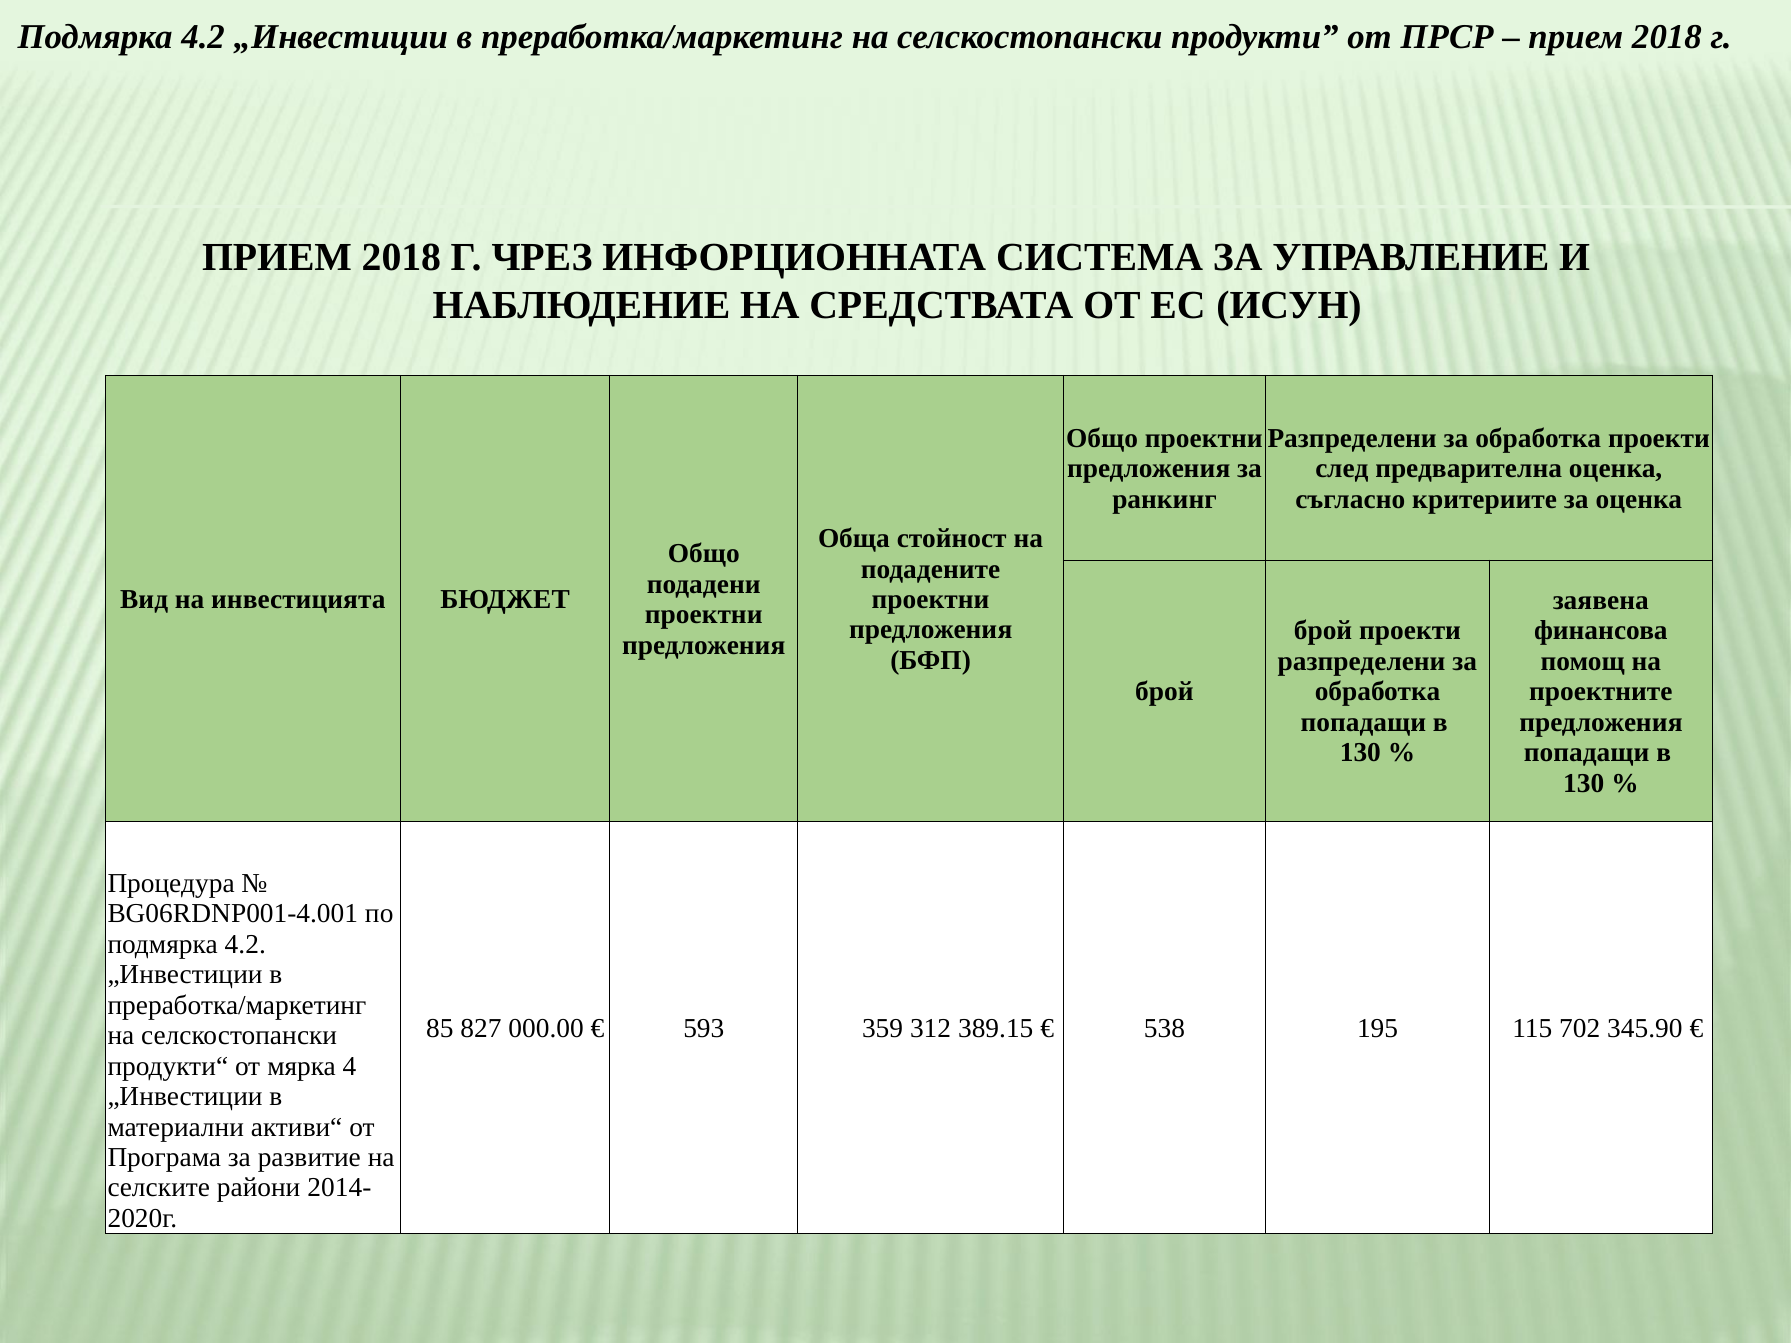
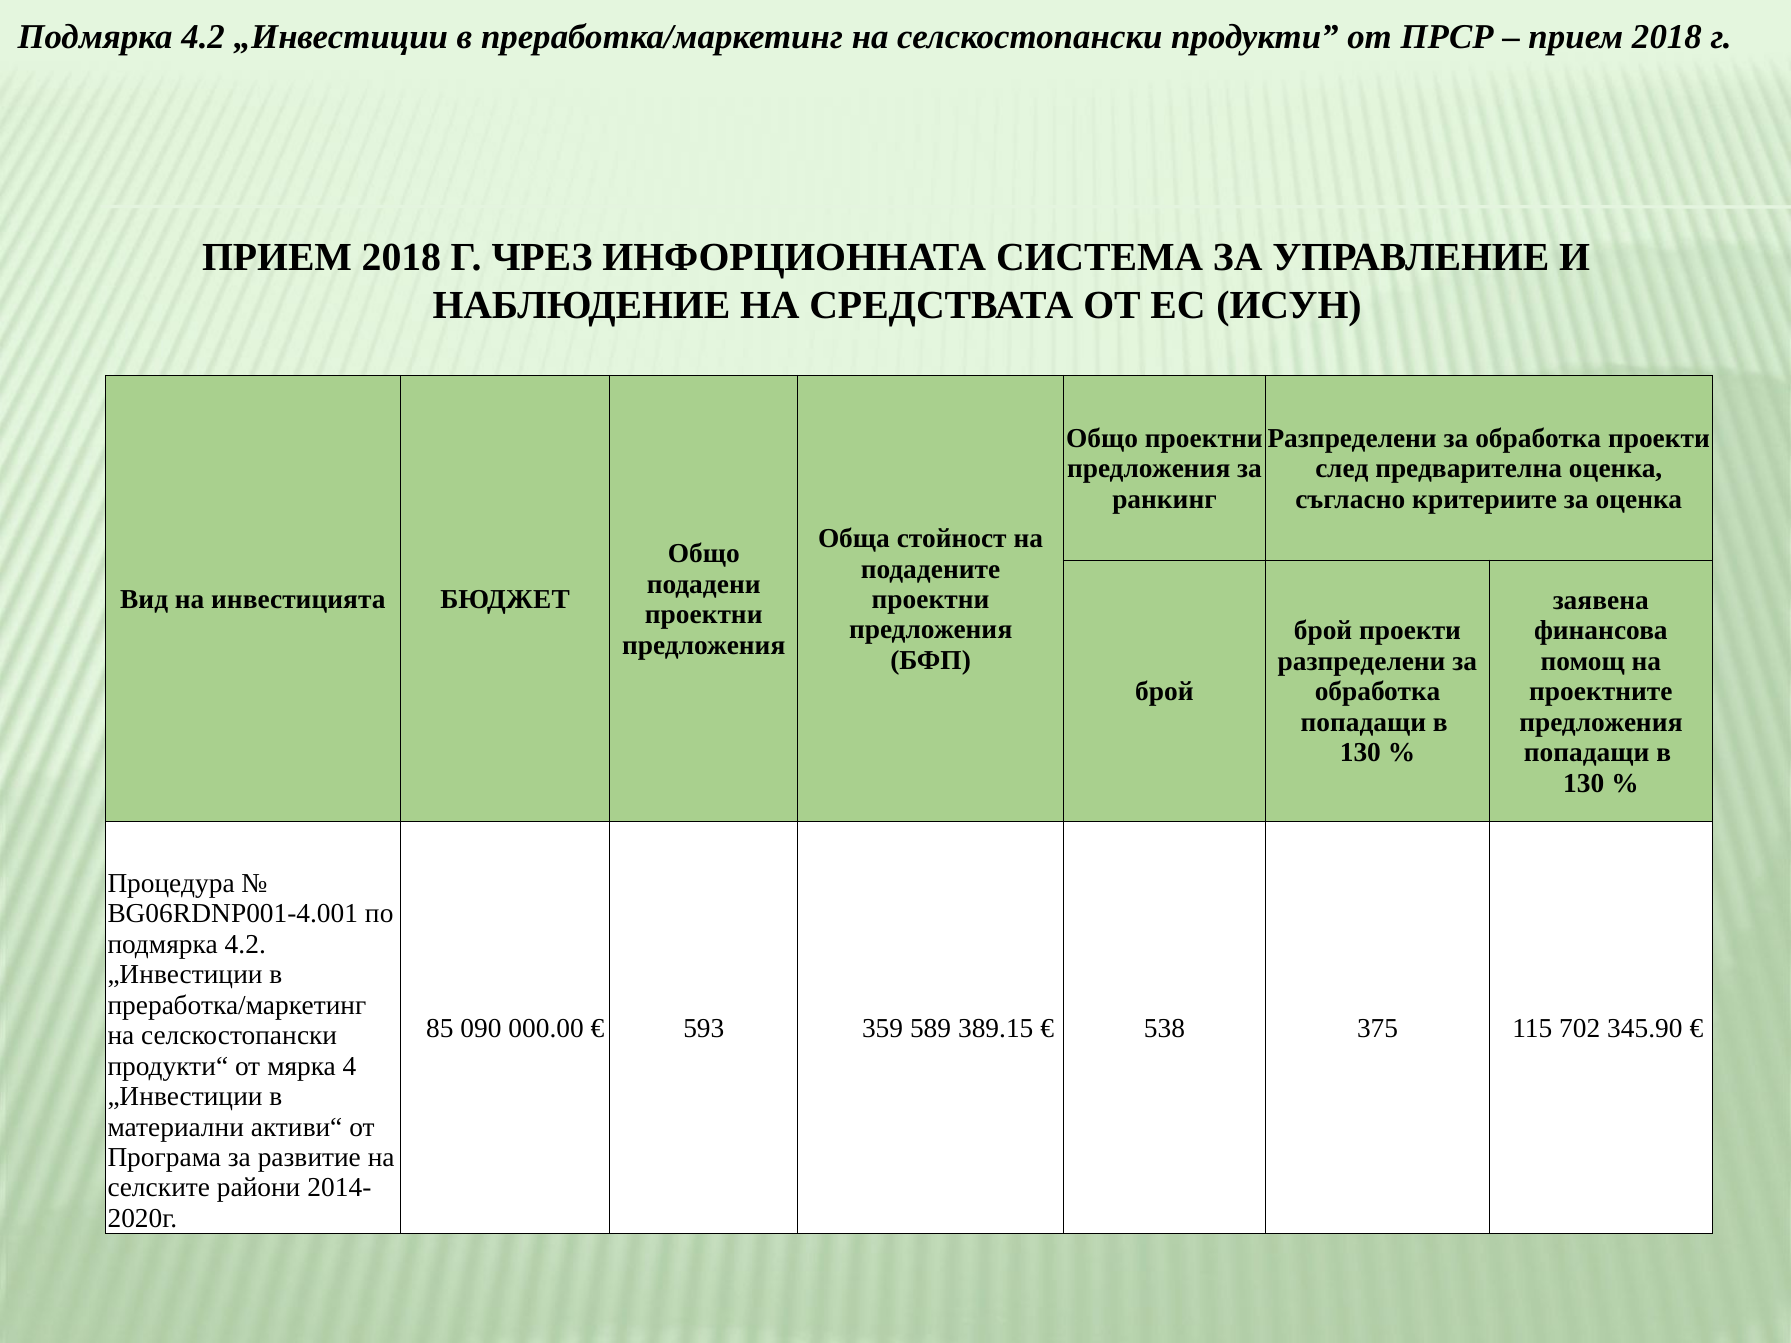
827: 827 -> 090
312: 312 -> 589
195: 195 -> 375
